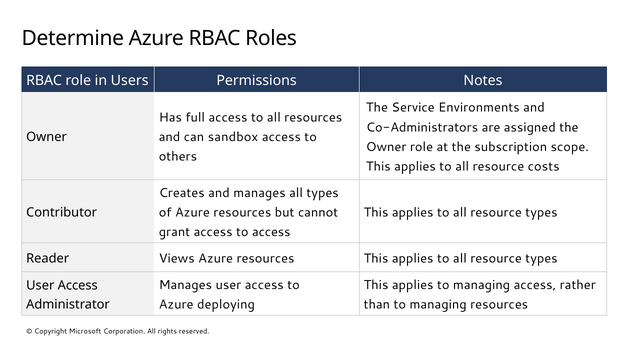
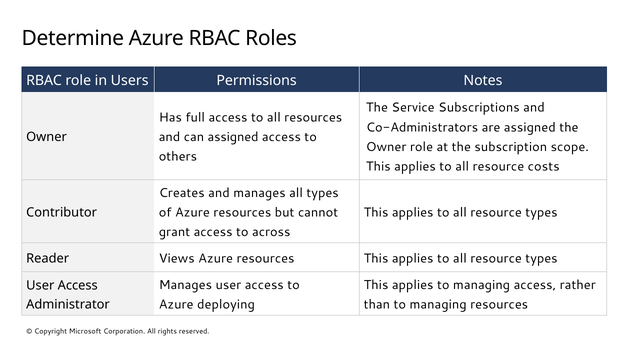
Environments: Environments -> Subscriptions
can sandbox: sandbox -> assigned
to access: access -> across
